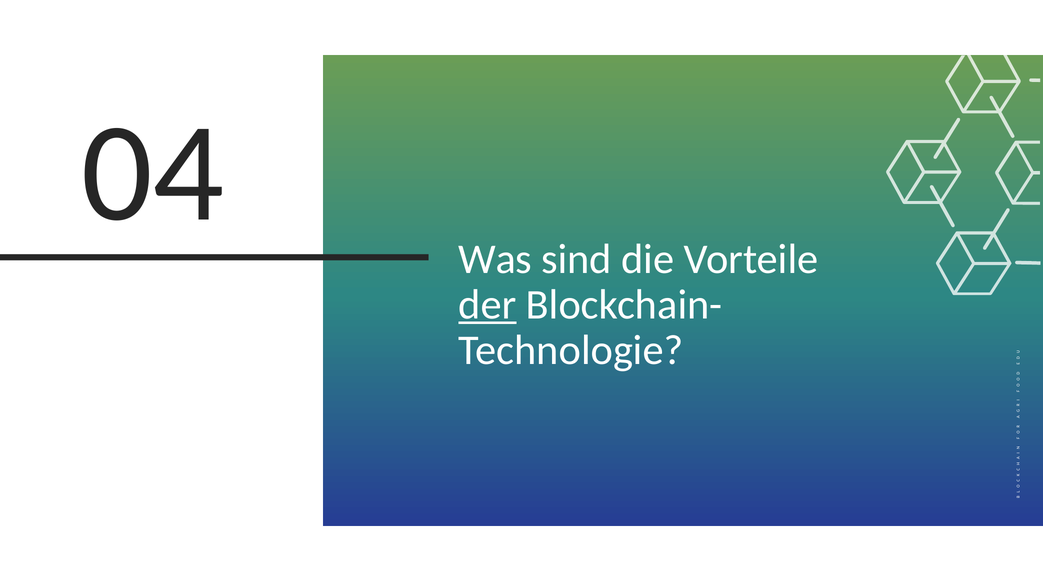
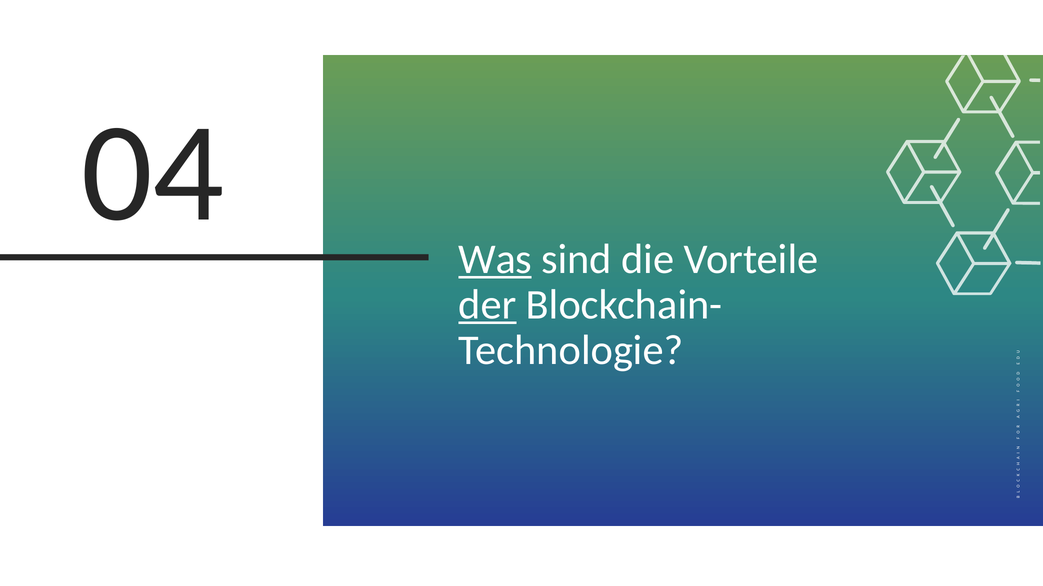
Was underline: none -> present
